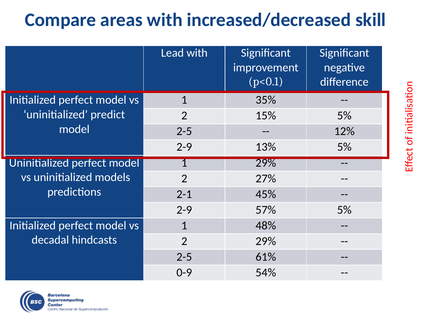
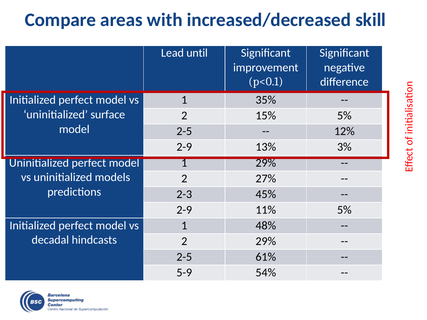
Lead with: with -> until
predict: predict -> surface
13% 5%: 5% -> 3%
2-1: 2-1 -> 2-3
57%: 57% -> 11%
0-9: 0-9 -> 5-9
